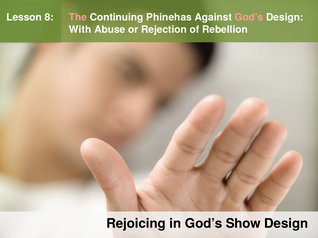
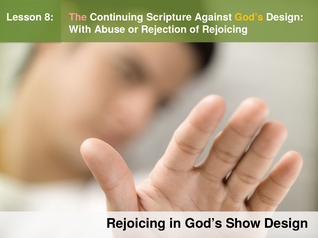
Phinehas: Phinehas -> Scripture
God’s at (249, 17) colour: pink -> yellow
of Rebellion: Rebellion -> Rejoicing
